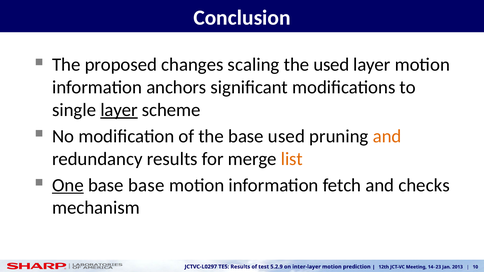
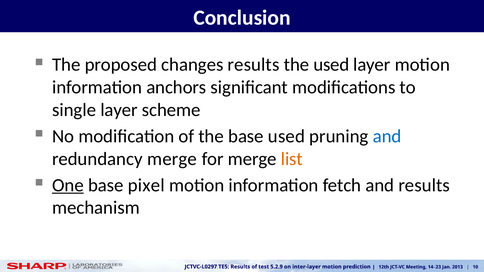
changes scaling: scaling -> results
layer at (119, 110) underline: present -> none
and at (387, 136) colour: orange -> blue
redundancy results: results -> merge
base base: base -> pixel
and checks: checks -> results
